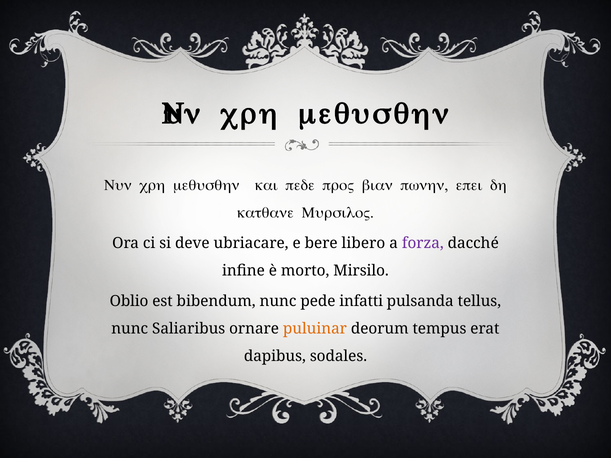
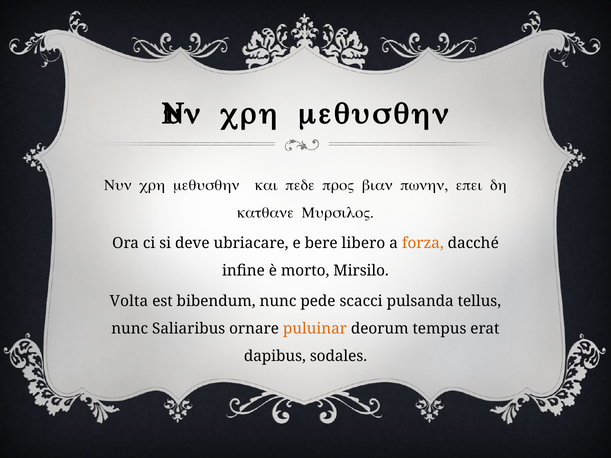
forza colour: purple -> orange
Oblio: Oblio -> Volta
infatti: infatti -> scacci
